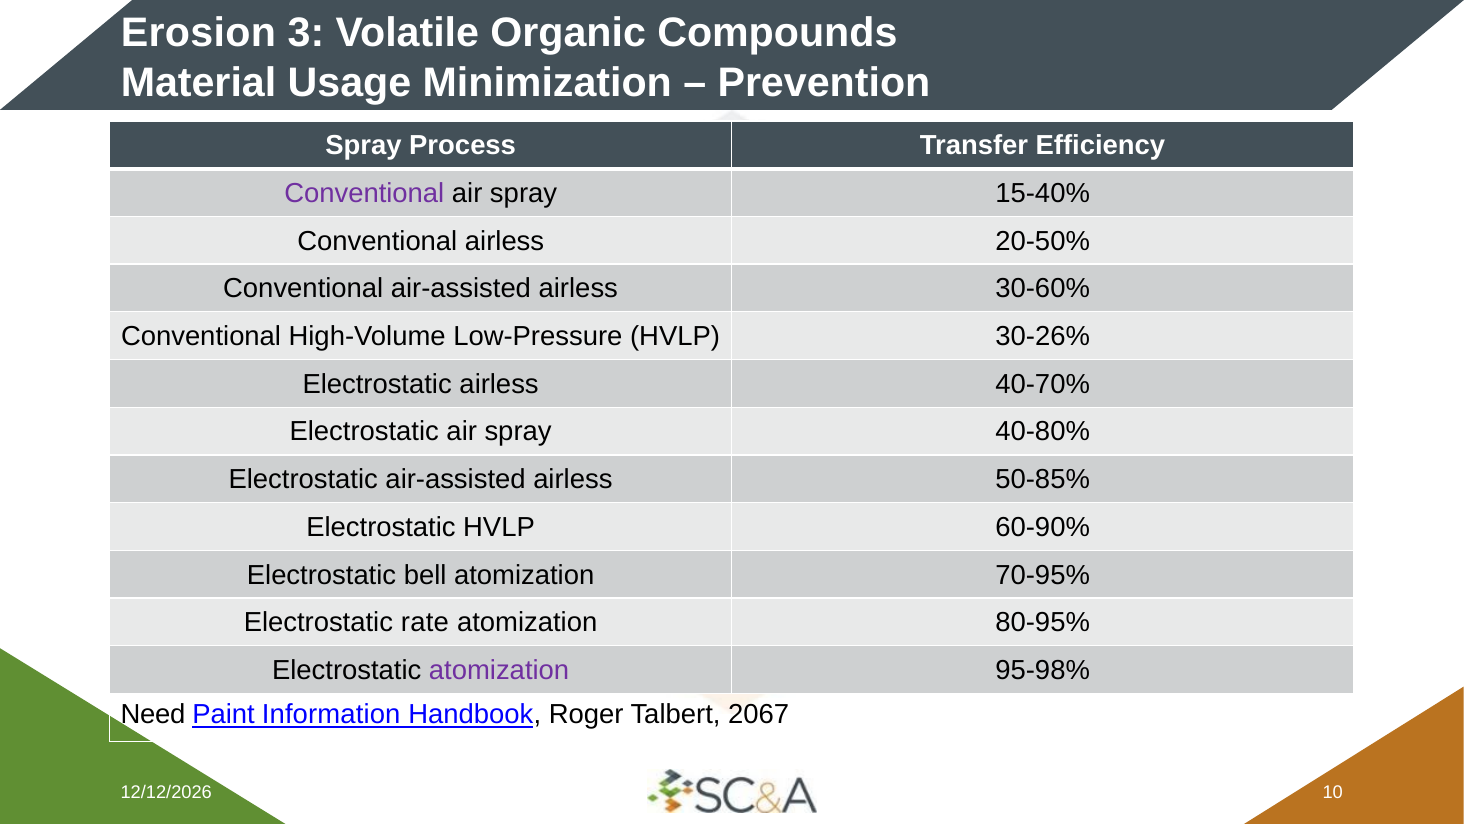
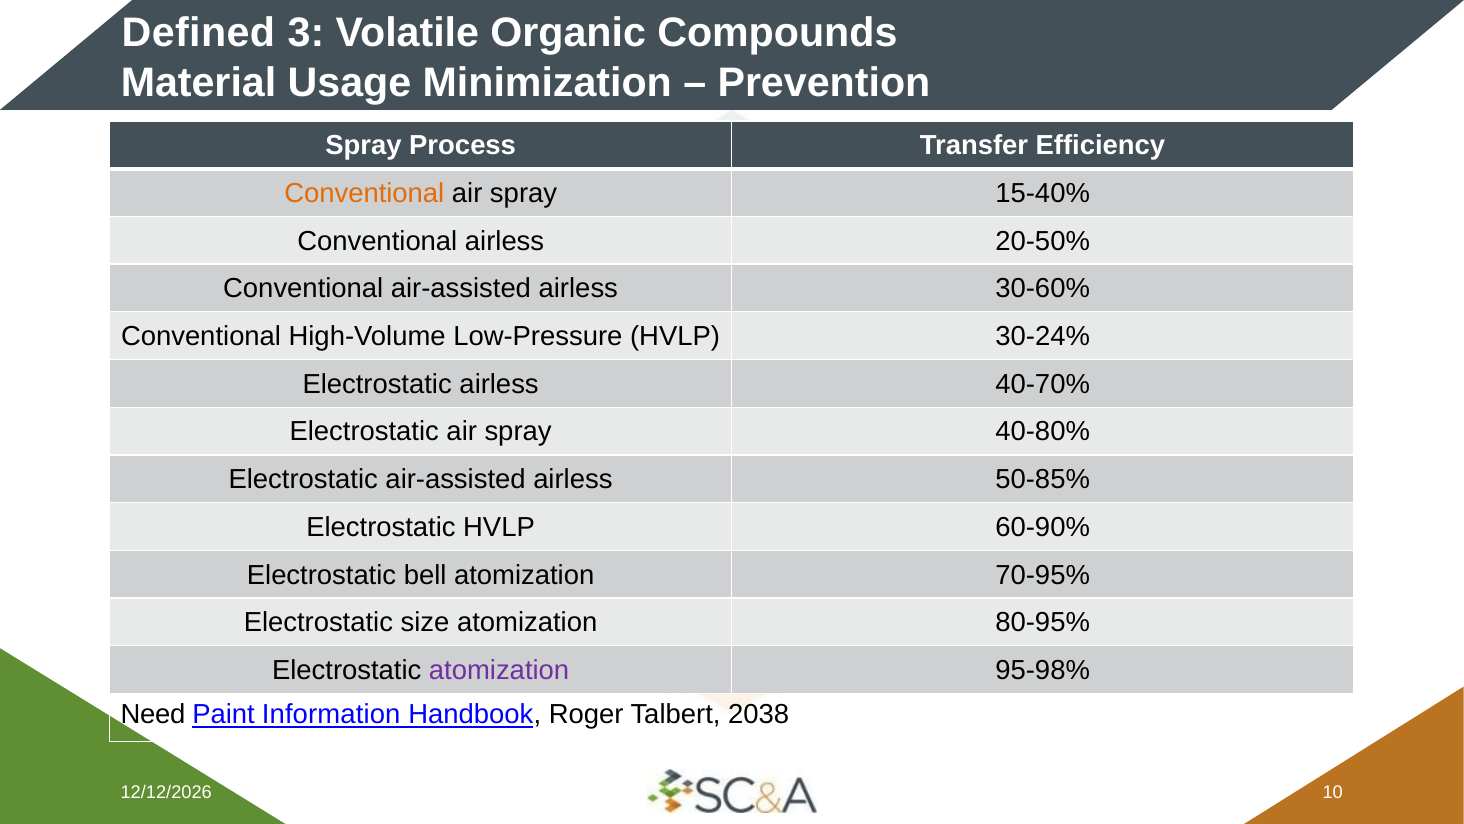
Erosion: Erosion -> Defined
Conventional at (364, 193) colour: purple -> orange
30-26%: 30-26% -> 30-24%
rate: rate -> size
2067: 2067 -> 2038
